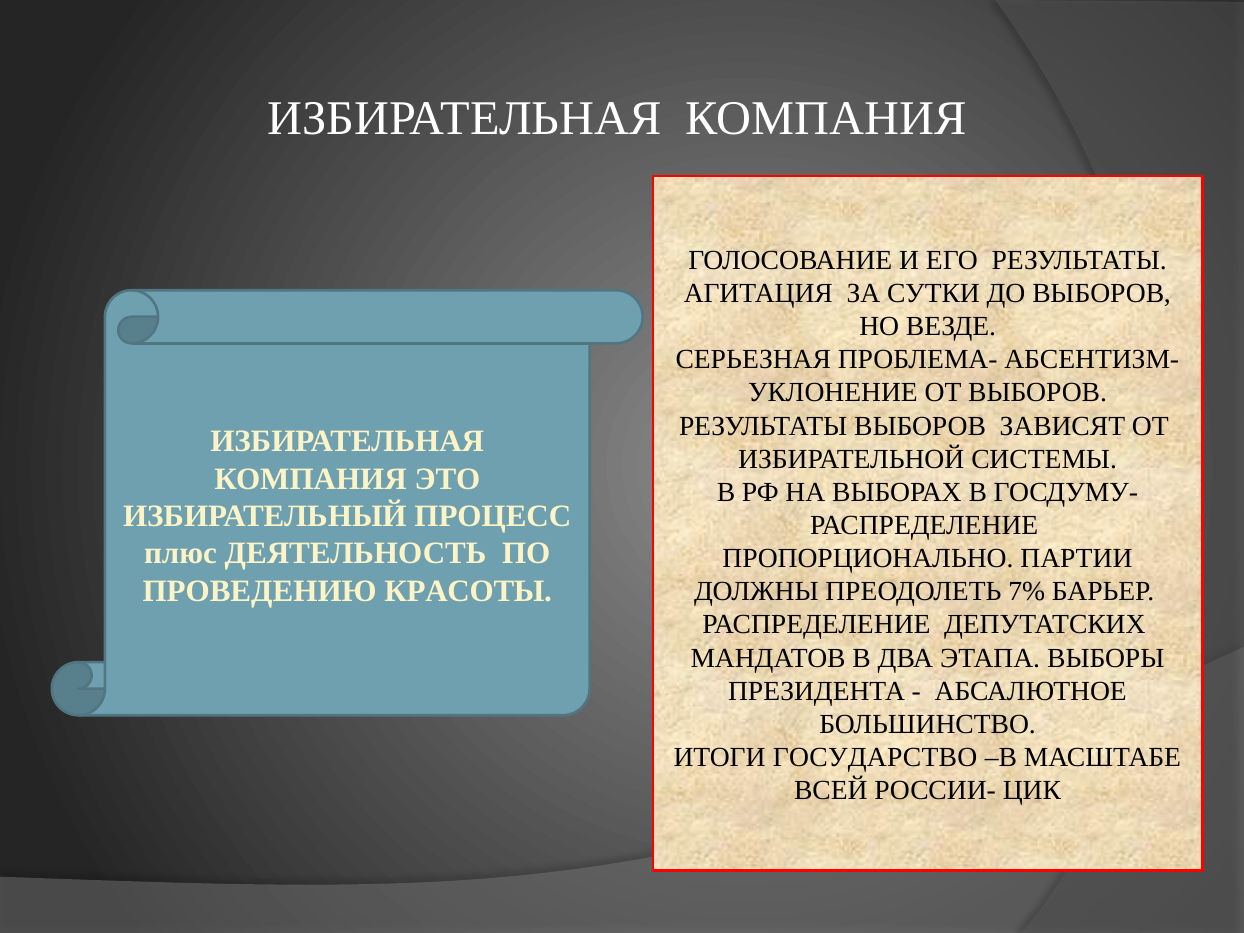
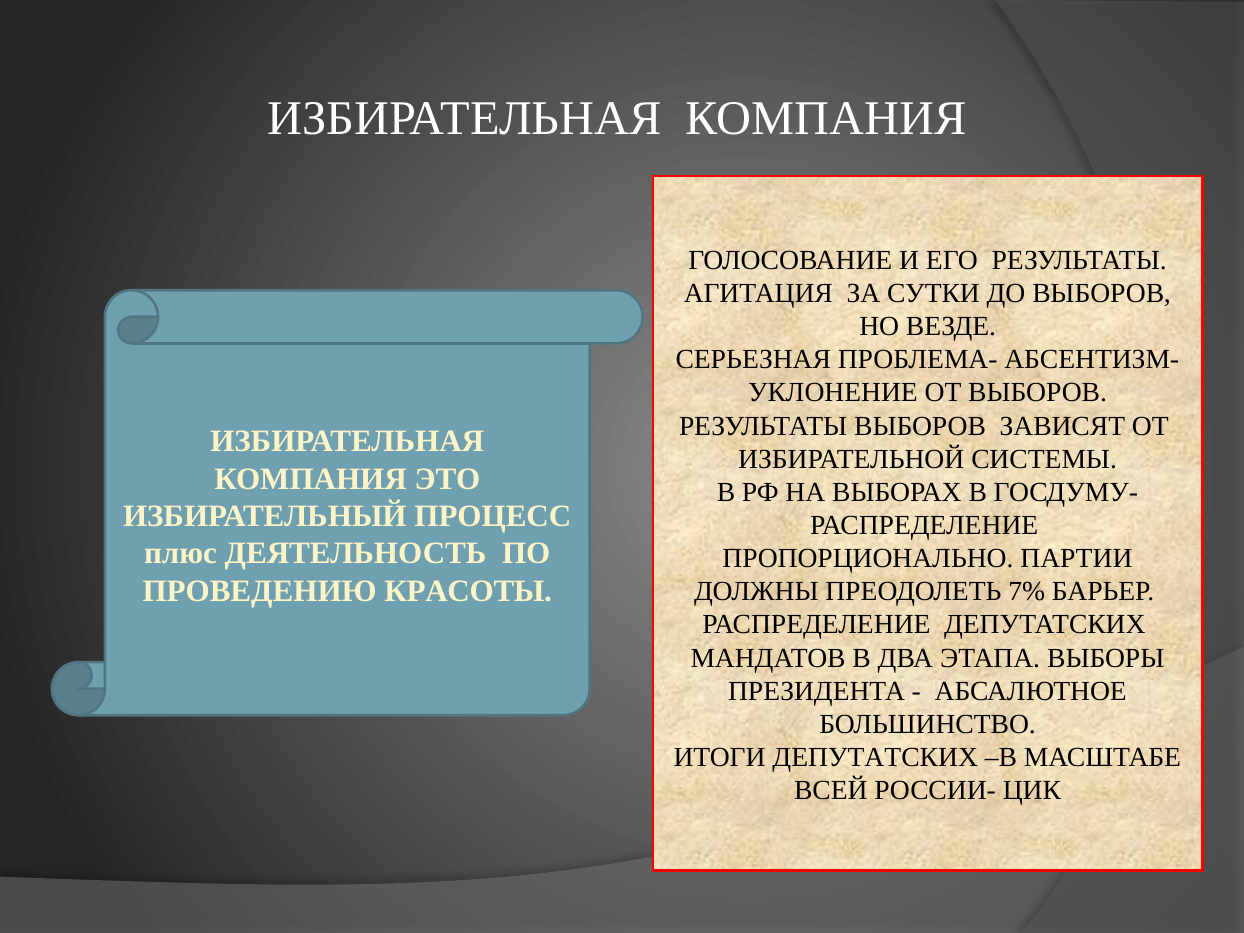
ИТОГИ ГОСУДАРСТВО: ГОСУДАРСТВО -> ДЕПУТАТСКИХ
